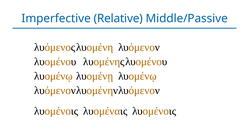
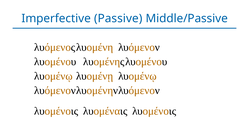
Relative: Relative -> Passive
